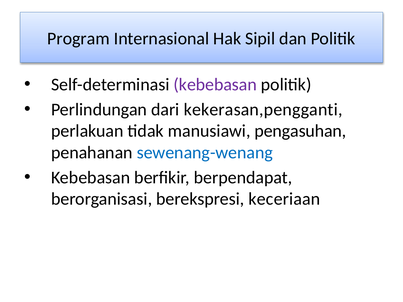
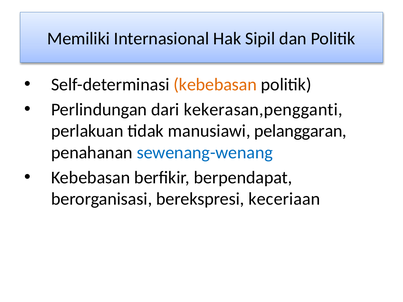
Program: Program -> Memiliki
kebebasan at (215, 85) colour: purple -> orange
pengasuhan: pengasuhan -> pelanggaran
